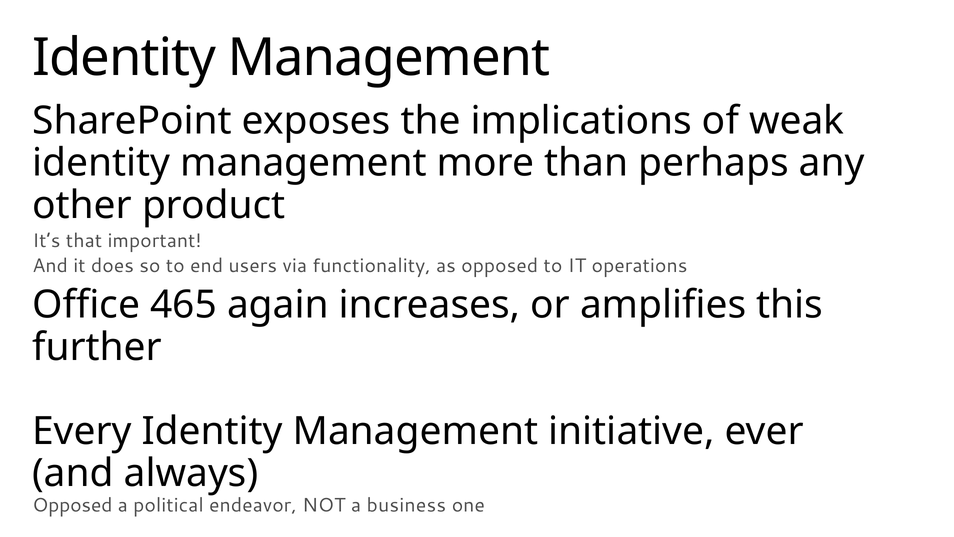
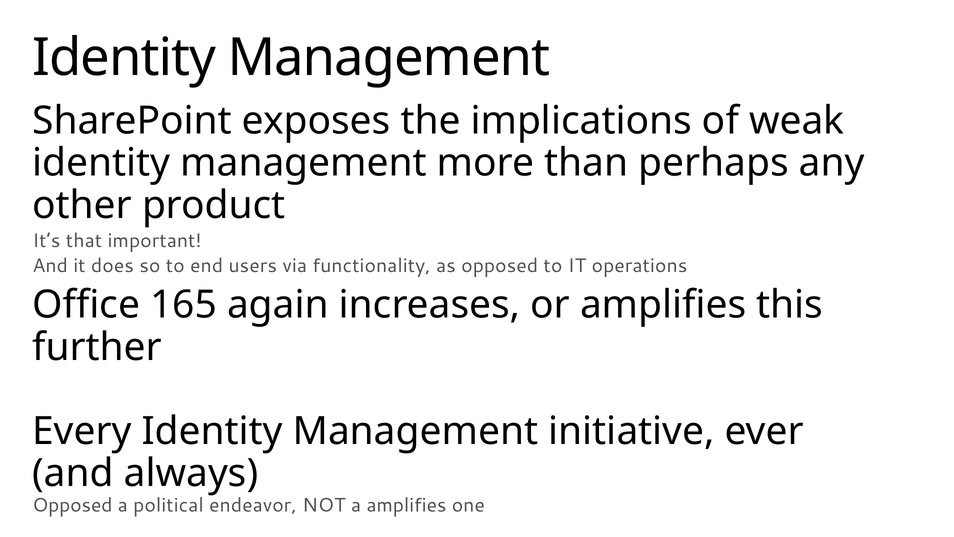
465: 465 -> 165
a business: business -> amplifies
